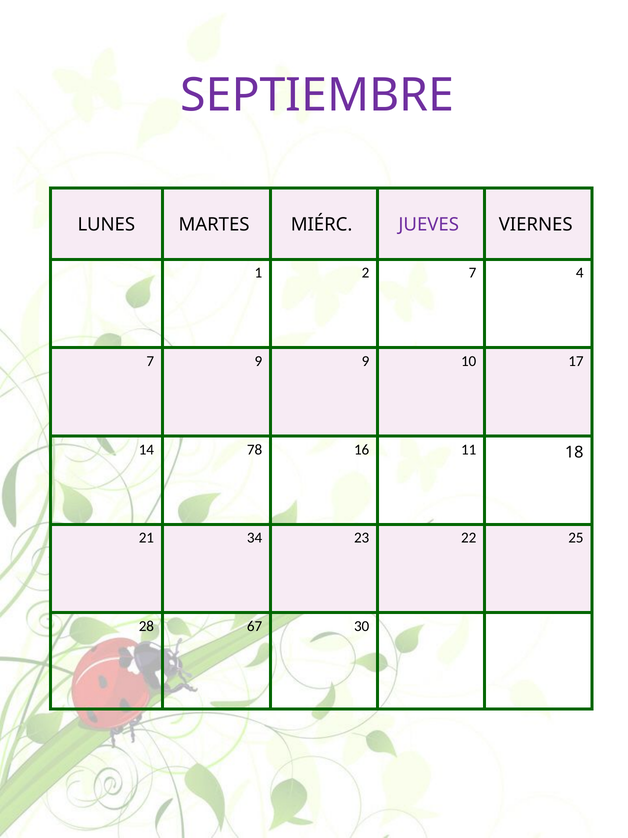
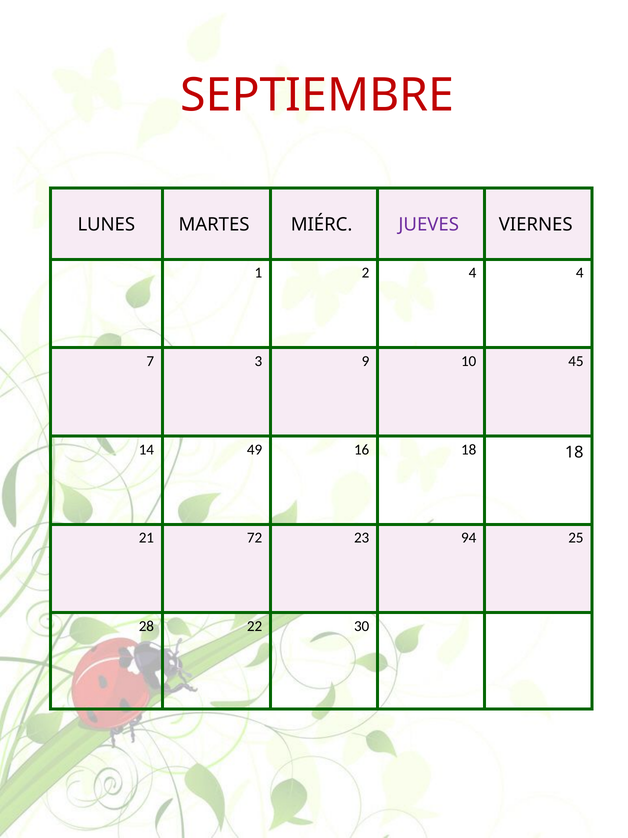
SEPTIEMBRE colour: purple -> red
2 7: 7 -> 4
7 9: 9 -> 3
17: 17 -> 45
78: 78 -> 49
16 11: 11 -> 18
34: 34 -> 72
22: 22 -> 94
67: 67 -> 22
